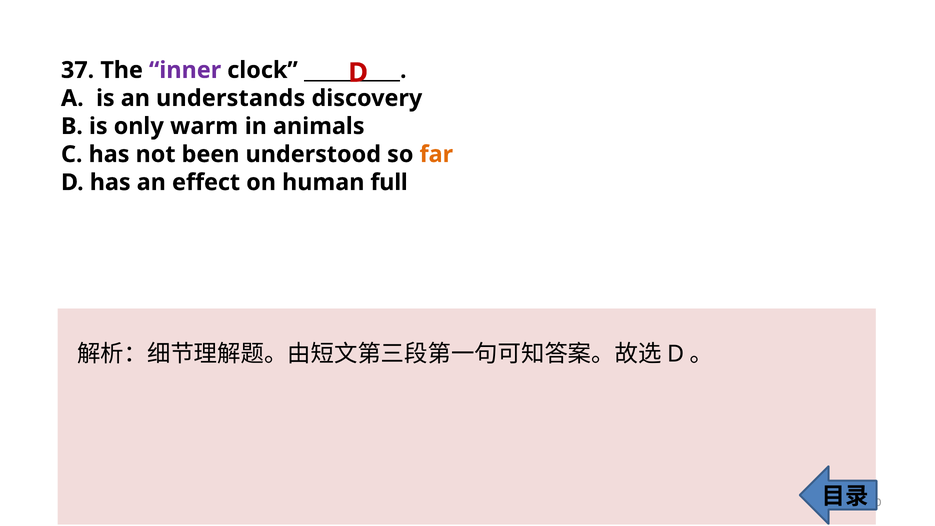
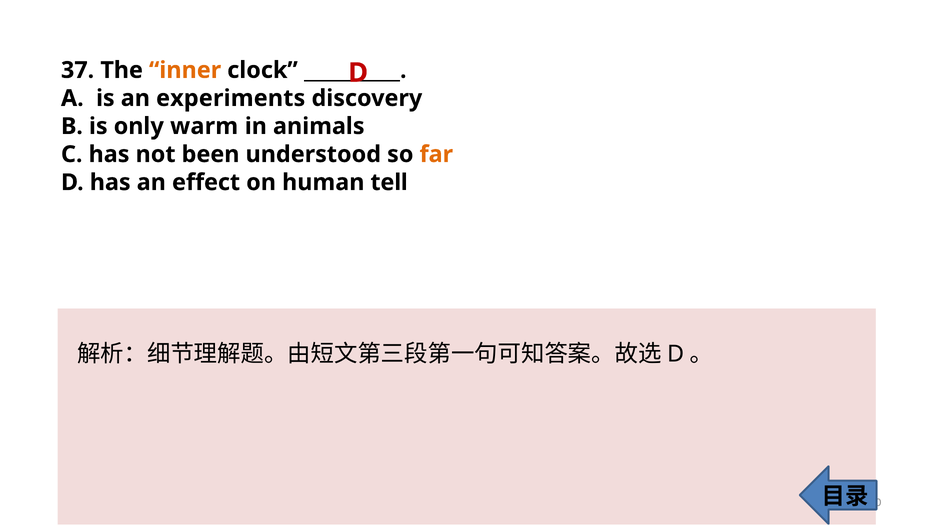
inner colour: purple -> orange
understands: understands -> experiments
full: full -> tell
